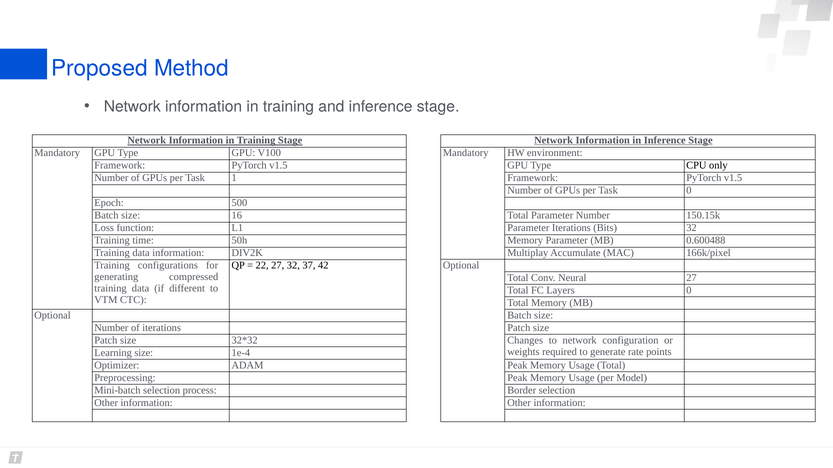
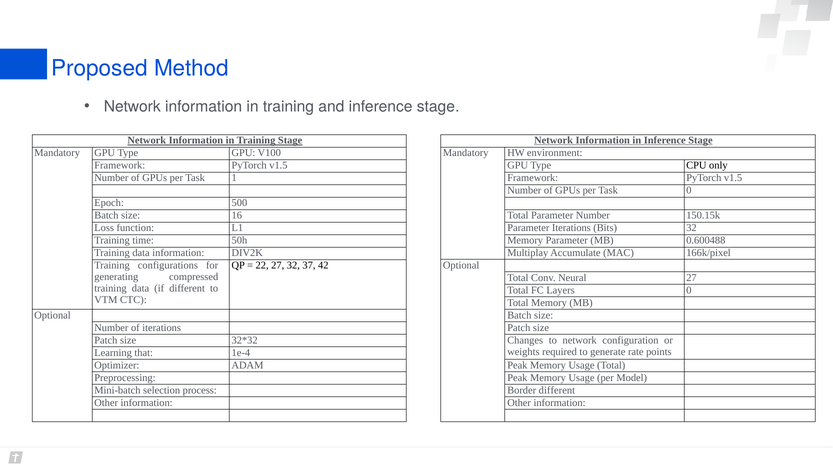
Learning size: size -> that
Border selection: selection -> different
